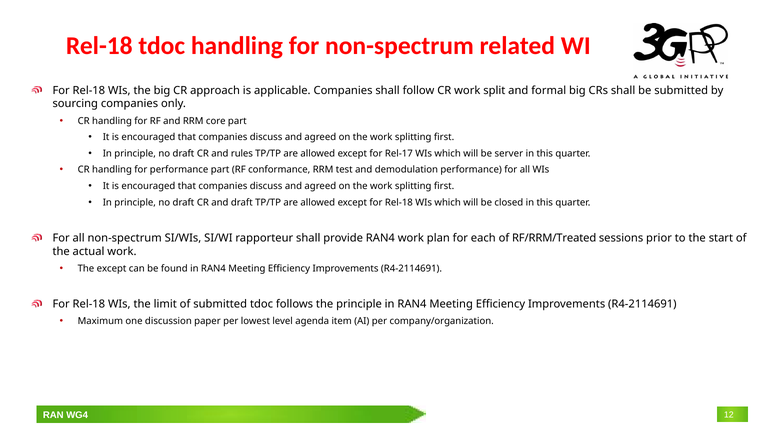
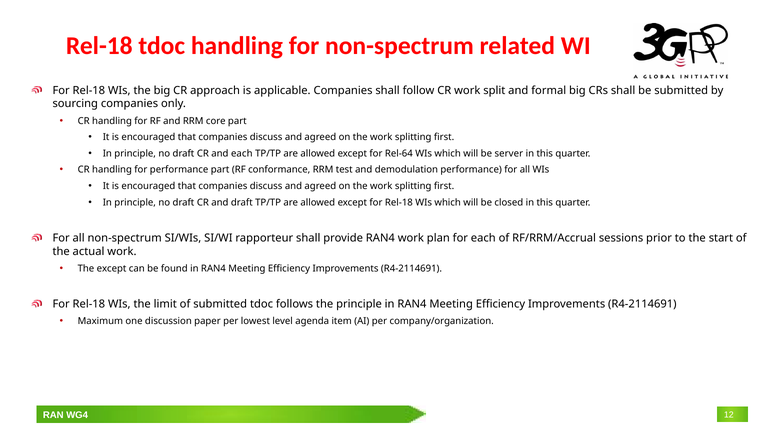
and rules: rules -> each
Rel-17: Rel-17 -> Rel-64
RF/RRM/Treated: RF/RRM/Treated -> RF/RRM/Accrual
